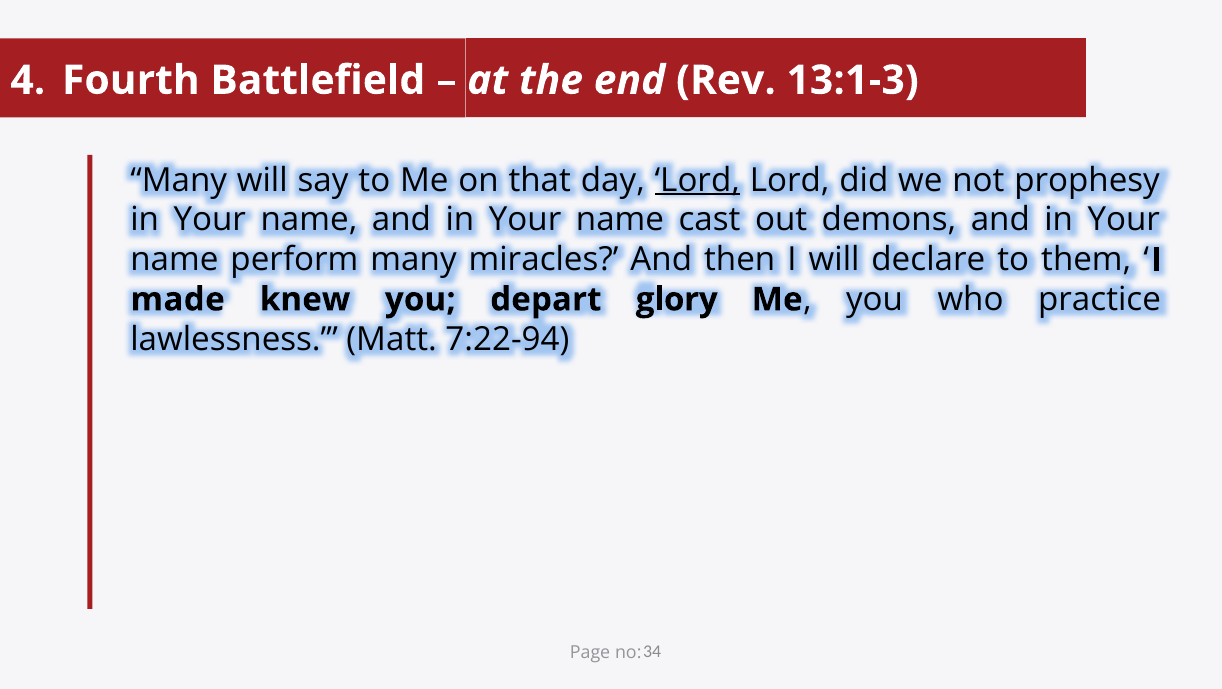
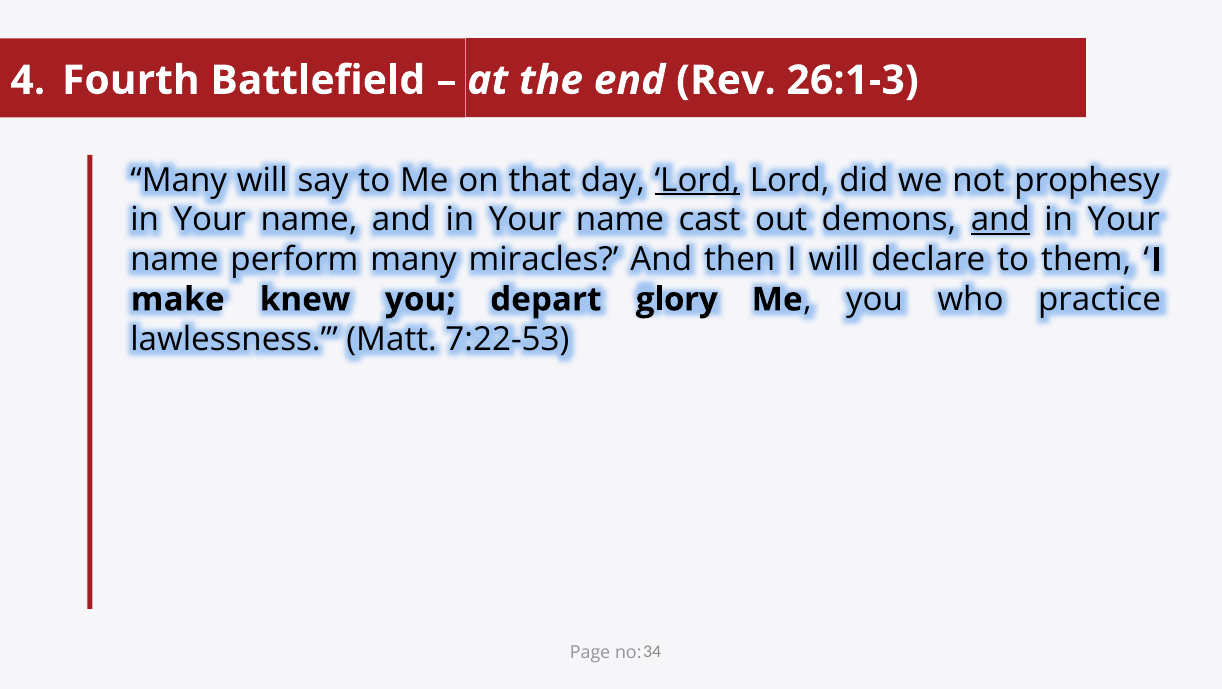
13:1-3: 13:1-3 -> 26:1-3
and at (1000, 220) underline: none -> present
made: made -> make
7:22-94: 7:22-94 -> 7:22-53
